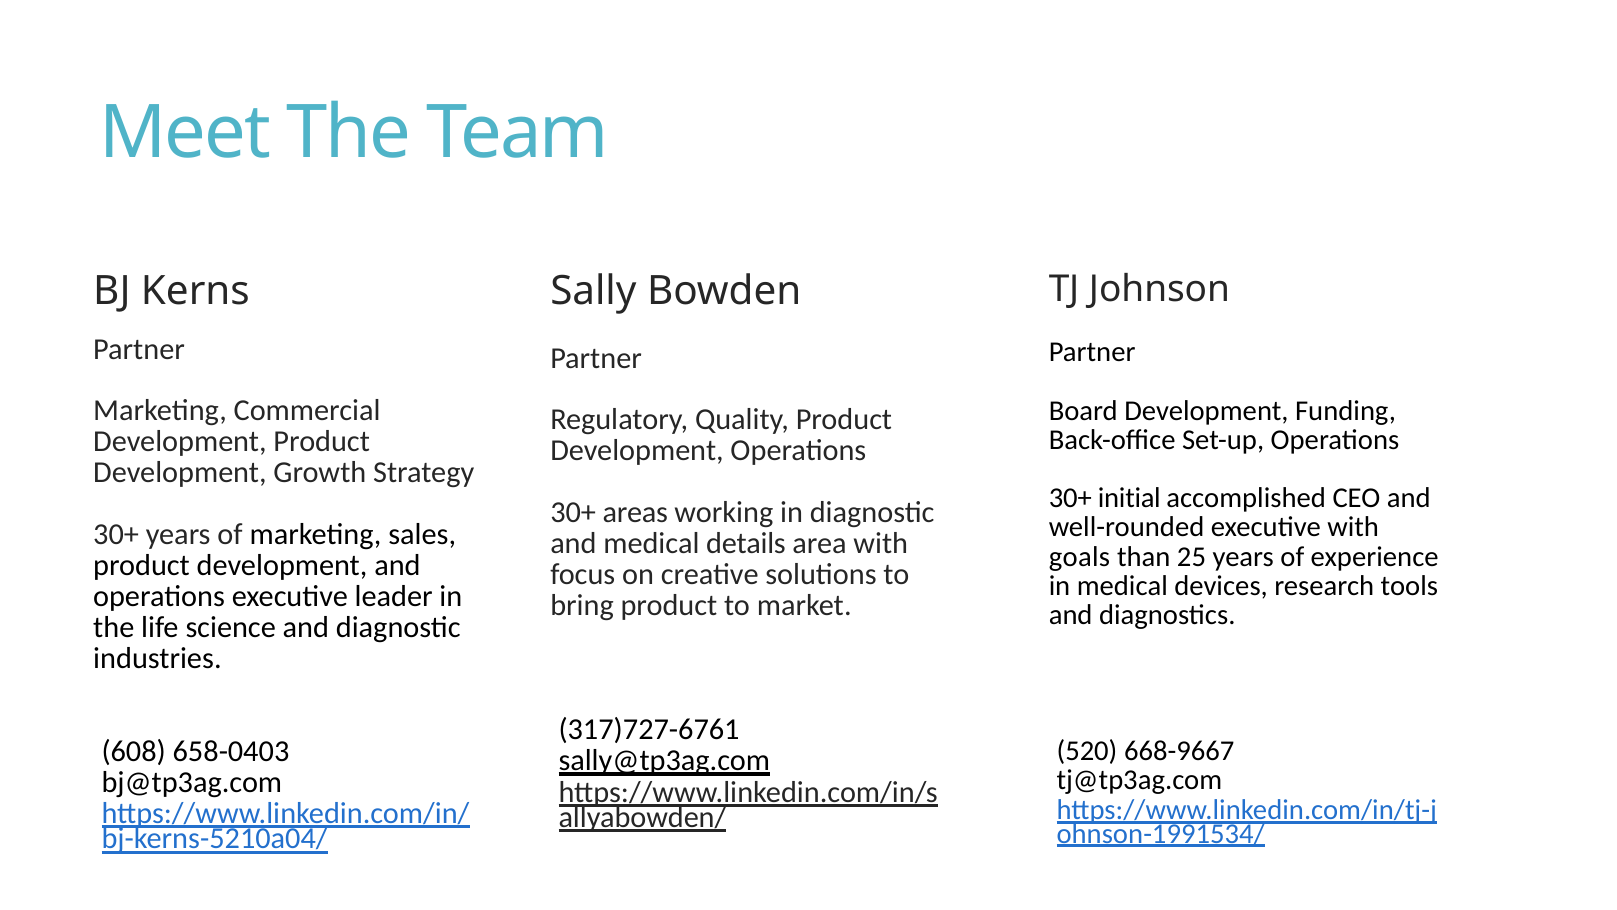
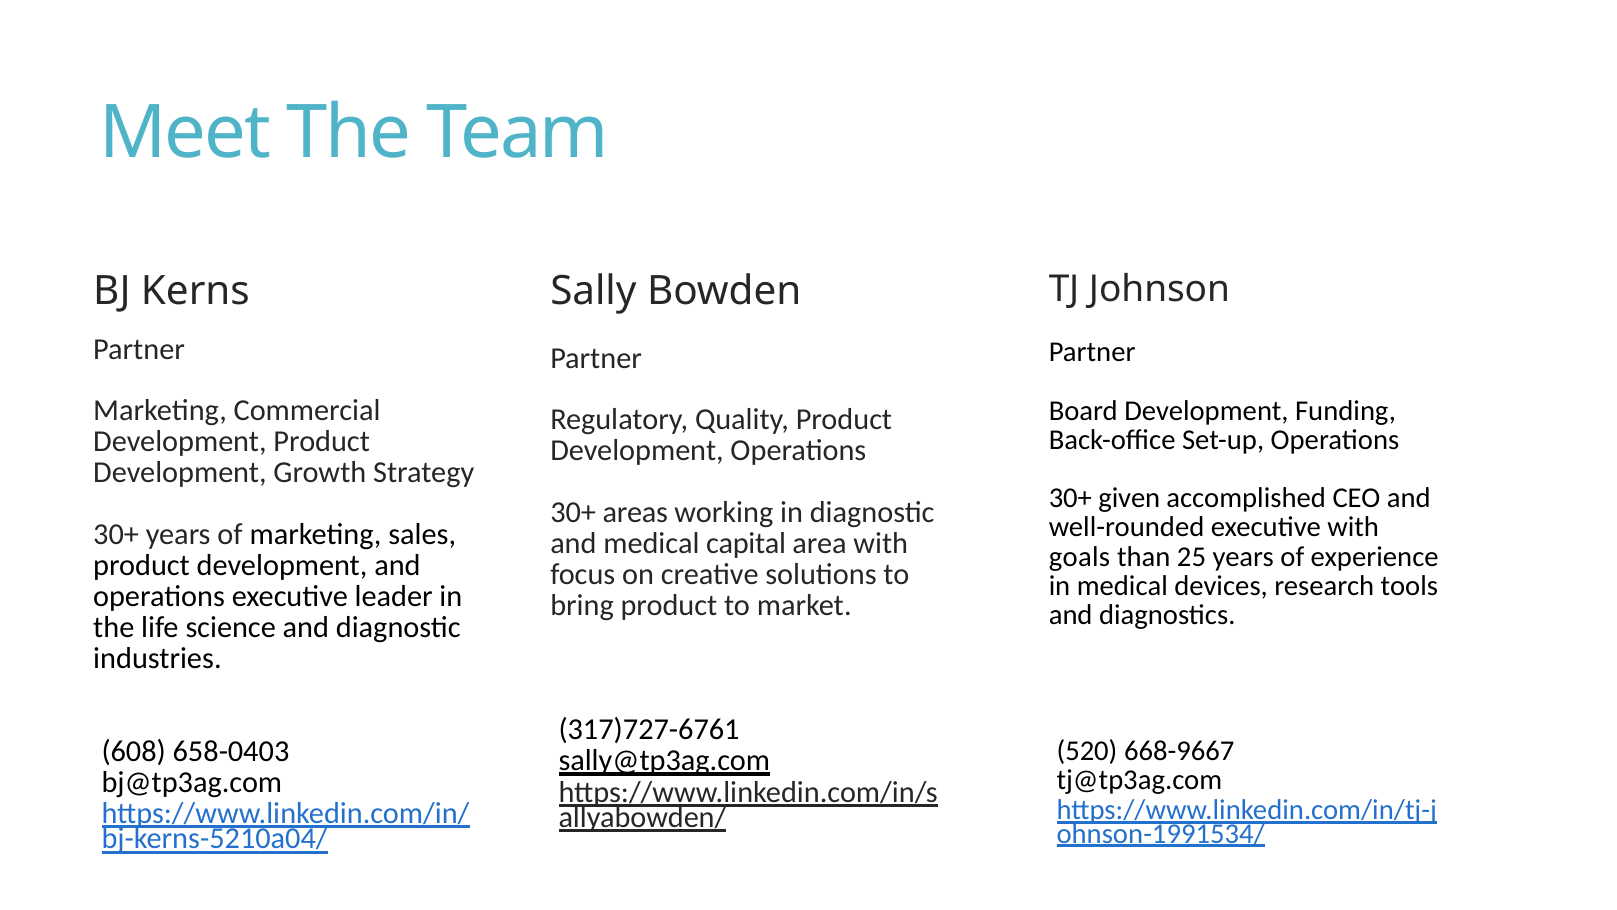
initial: initial -> given
details: details -> capital
